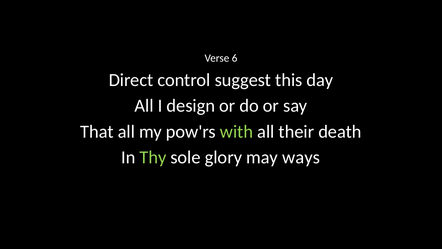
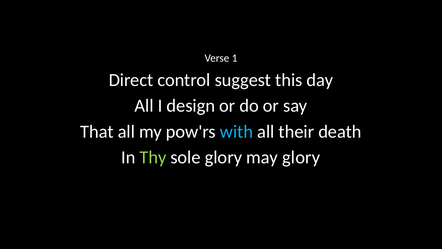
6: 6 -> 1
with colour: light green -> light blue
may ways: ways -> glory
